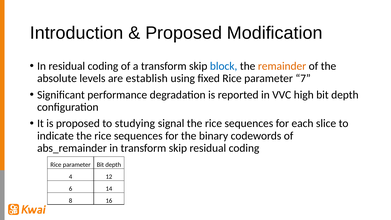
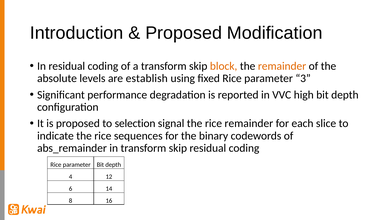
block colour: blue -> orange
7: 7 -> 3
studying: studying -> selection
signal the rice sequences: sequences -> remainder
